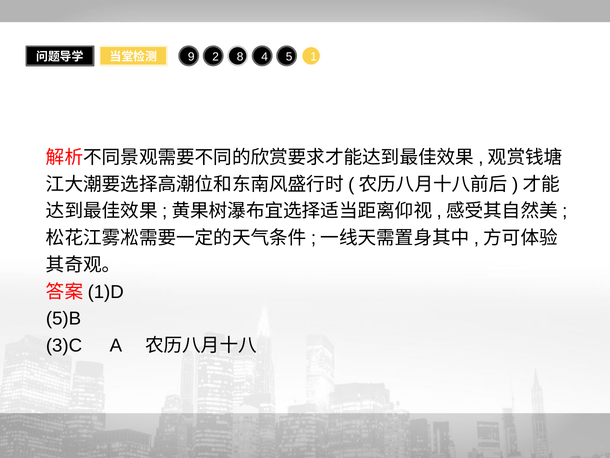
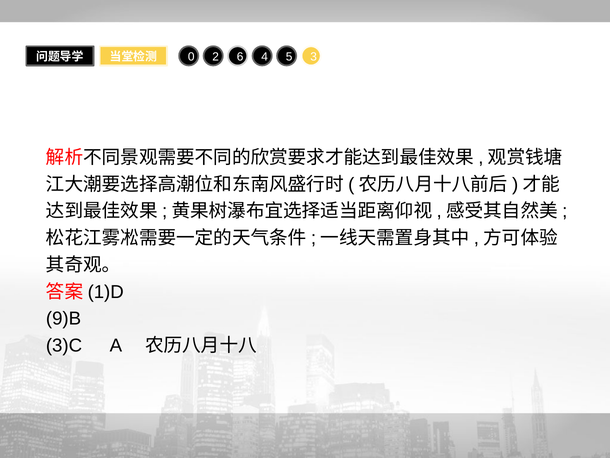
9: 9 -> 0
8: 8 -> 6
1: 1 -> 3
5)B: 5)B -> 9)B
